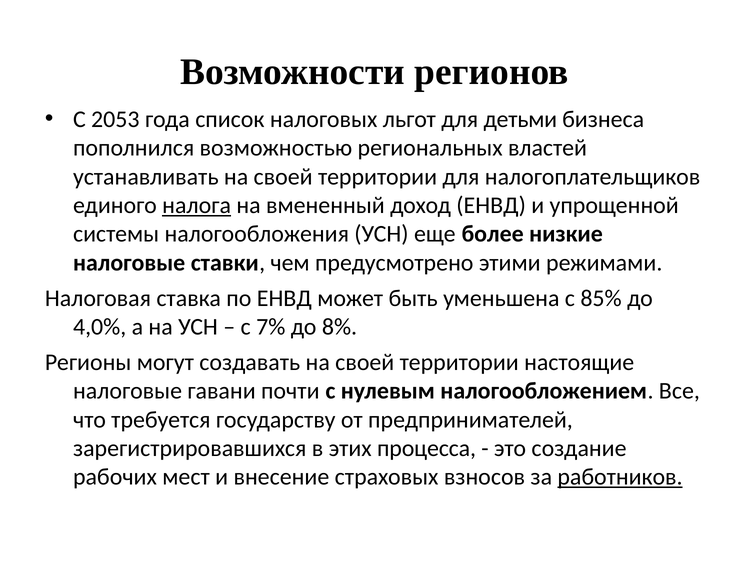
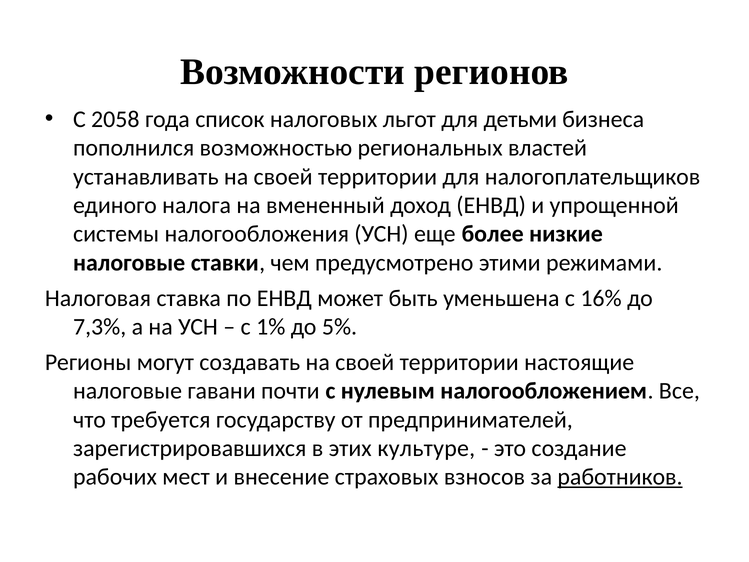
2053: 2053 -> 2058
налога underline: present -> none
85%: 85% -> 16%
4,0%: 4,0% -> 7,3%
7%: 7% -> 1%
8%: 8% -> 5%
процесса: процесса -> культуре
